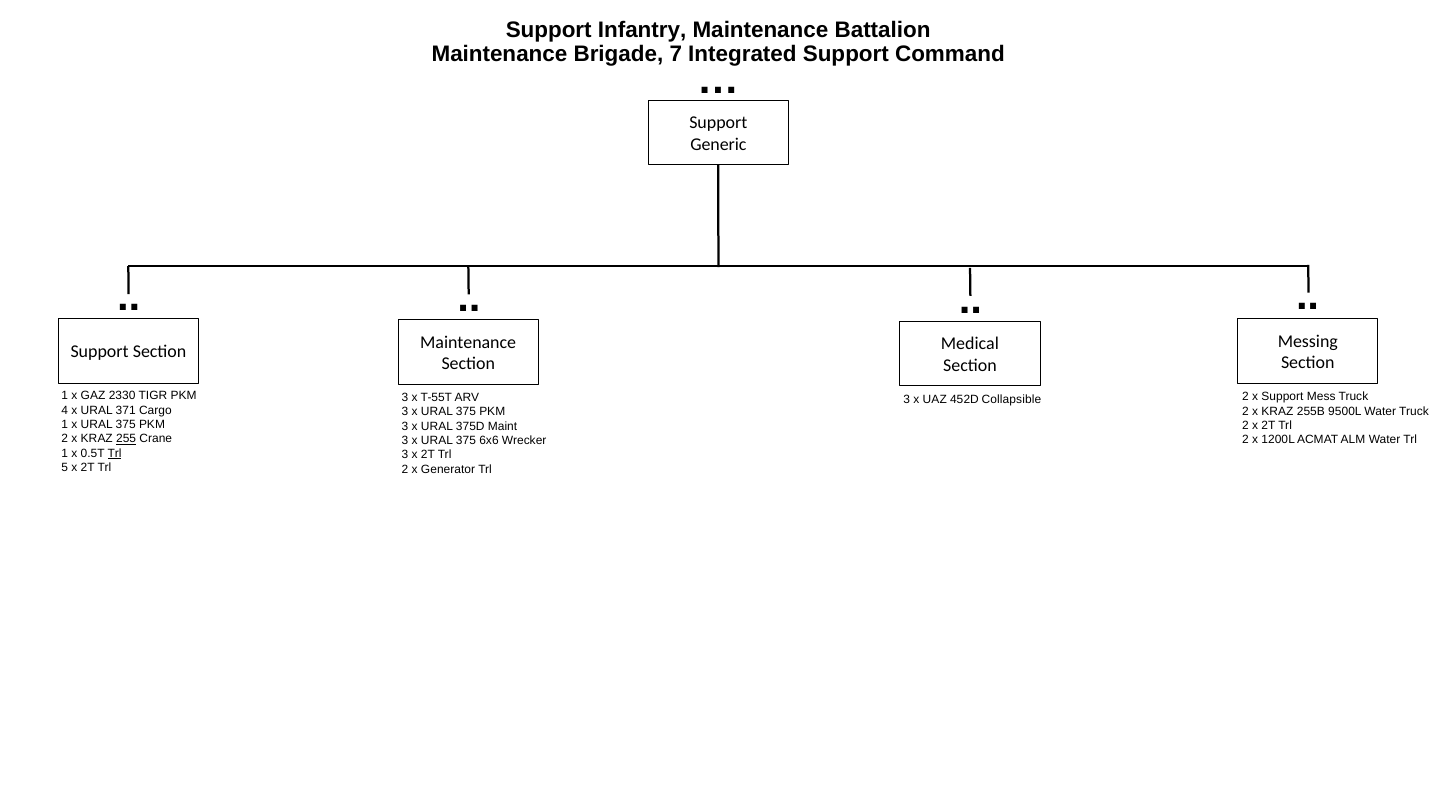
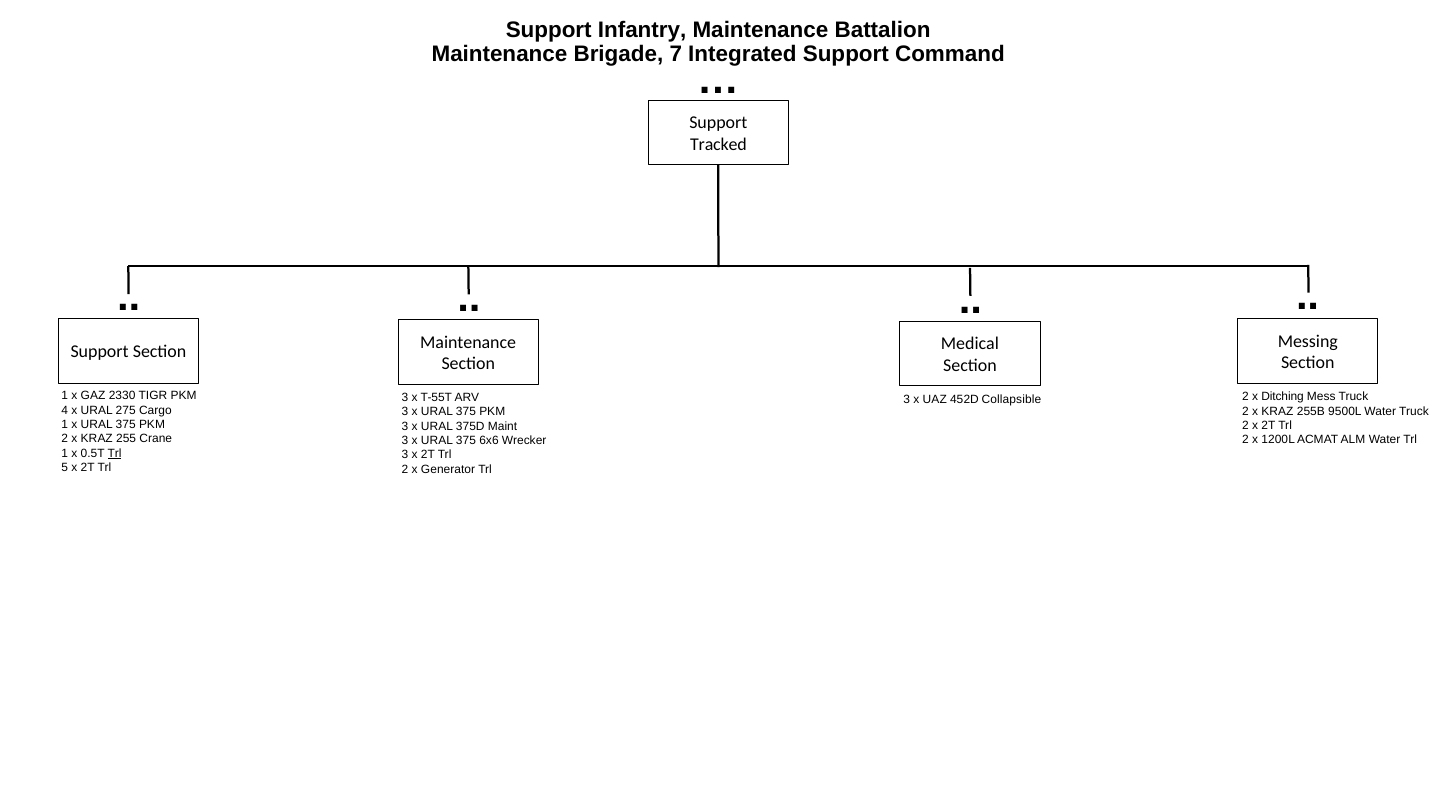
Generic: Generic -> Tracked
x Support: Support -> Ditching
371: 371 -> 275
255 underline: present -> none
